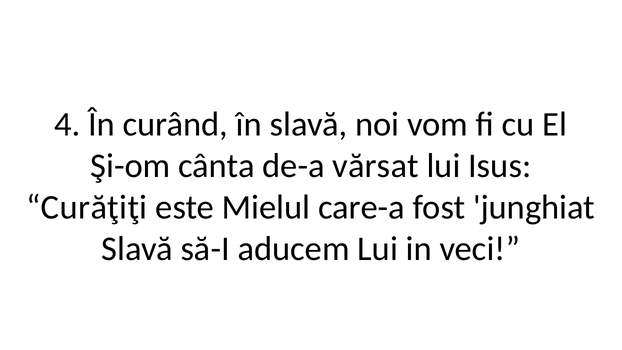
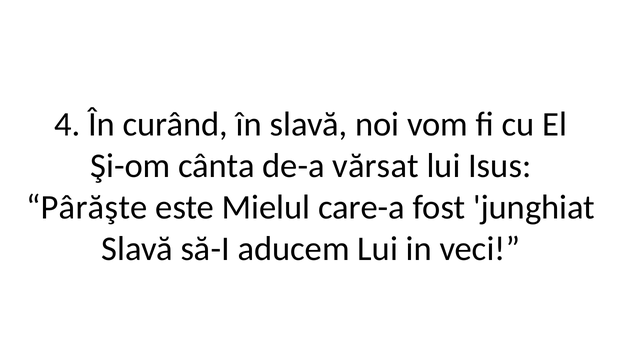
Curăţiţi: Curăţiţi -> Pârăşte
